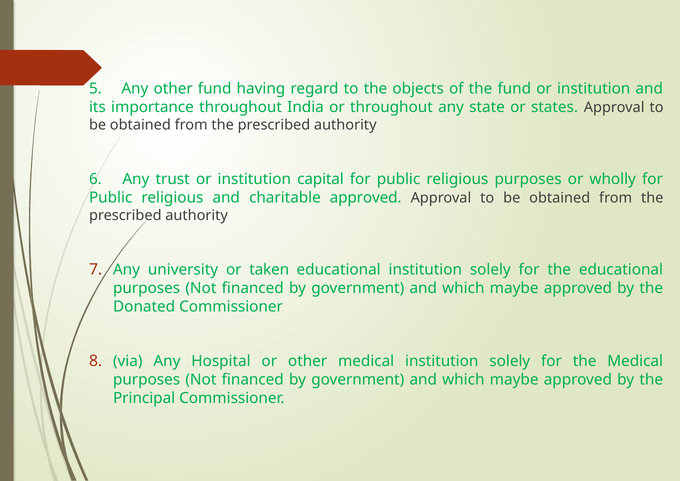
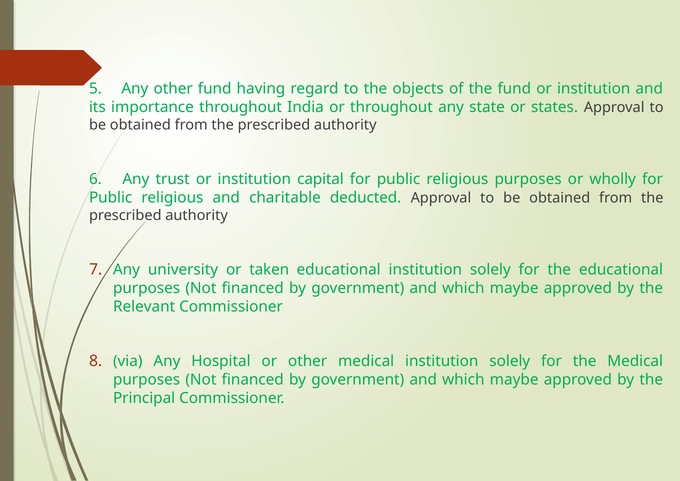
charitable approved: approved -> deducted
Donated: Donated -> Relevant
